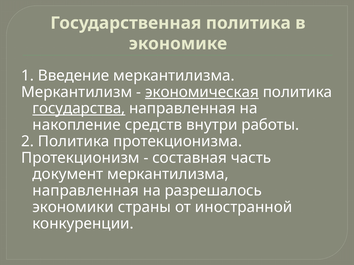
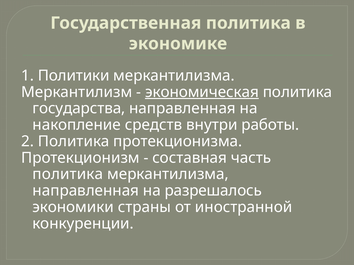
Введение: Введение -> Политики
государства underline: present -> none
документ at (68, 175): документ -> политика
